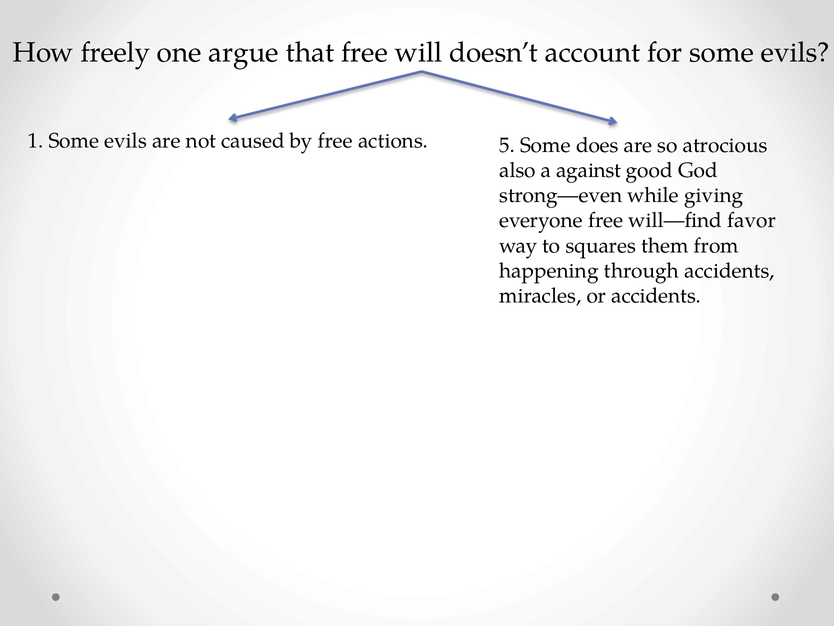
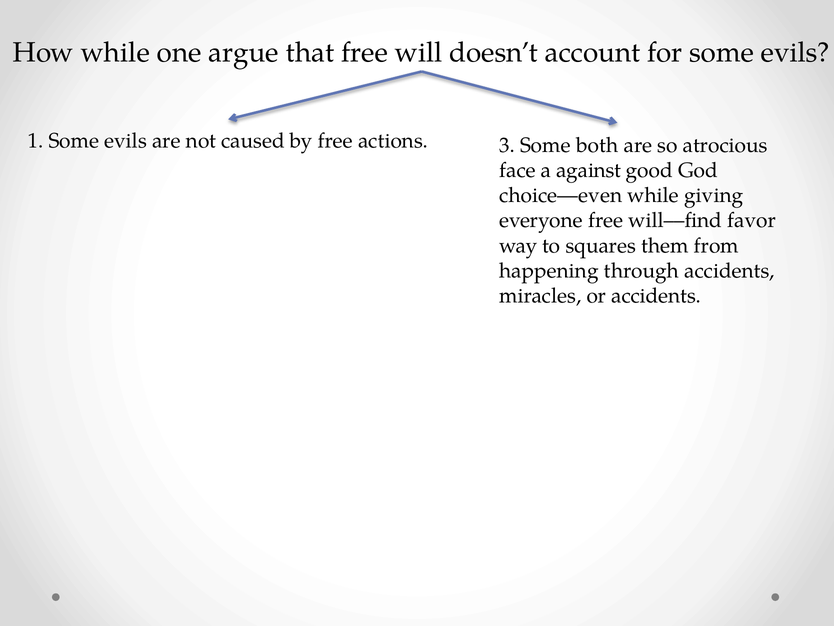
How freely: freely -> while
5: 5 -> 3
does: does -> both
also: also -> face
strong—even: strong—even -> choice—even
